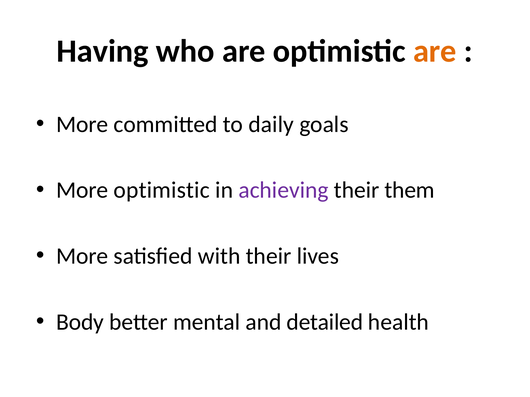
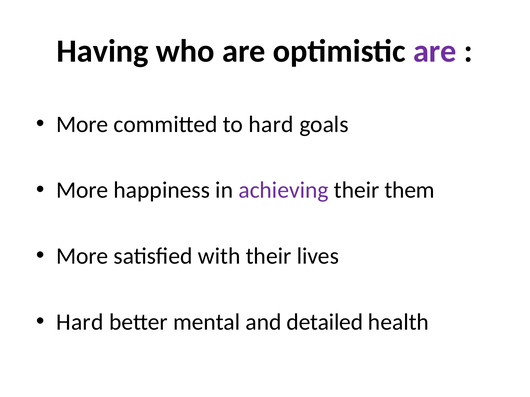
are at (435, 51) colour: orange -> purple
to daily: daily -> hard
More optimistic: optimistic -> happiness
Body at (80, 322): Body -> Hard
